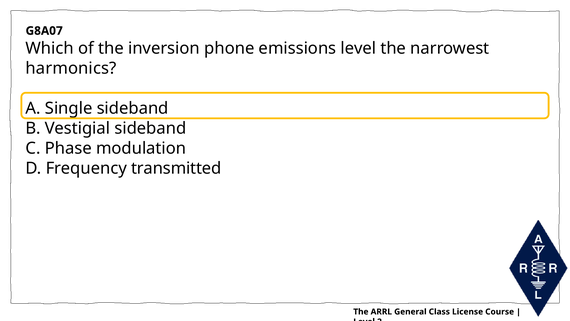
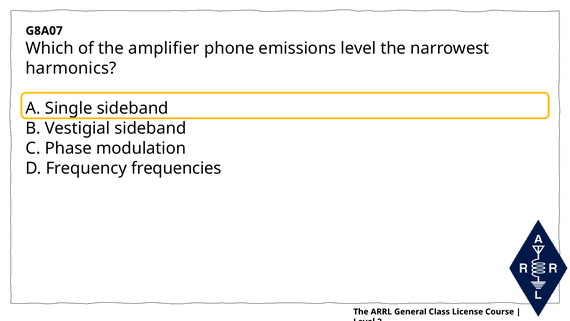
inversion: inversion -> amplifier
transmitted: transmitted -> frequencies
